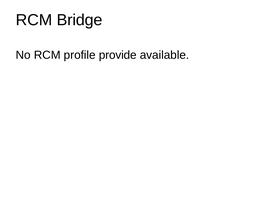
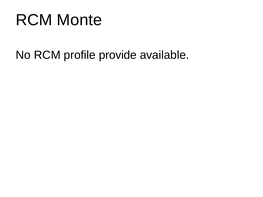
Bridge: Bridge -> Monte
